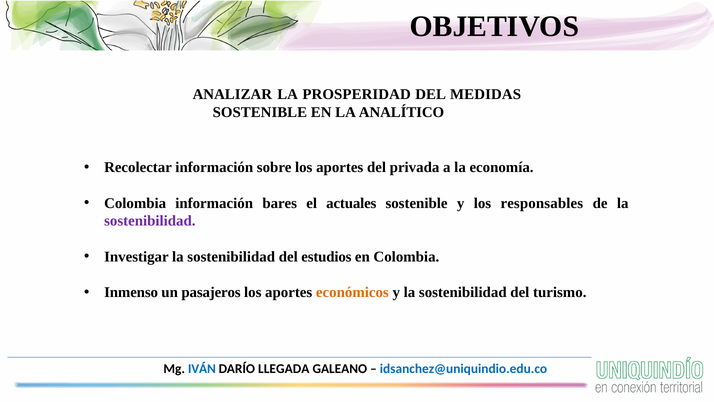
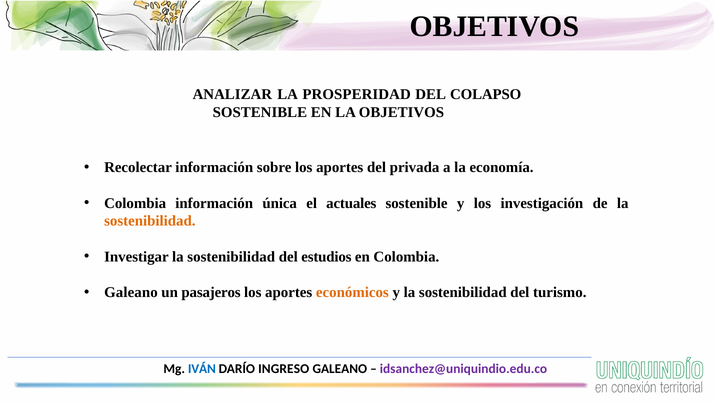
MEDIDAS: MEDIDAS -> COLAPSO
LA ANALÍTICO: ANALÍTICO -> OBJETIVOS
bares: bares -> única
responsables: responsables -> investigación
sostenibilidad at (150, 221) colour: purple -> orange
Inmenso at (131, 292): Inmenso -> Galeano
LLEGADA: LLEGADA -> INGRESO
idsanchez@uniquindio.edu.co colour: blue -> purple
